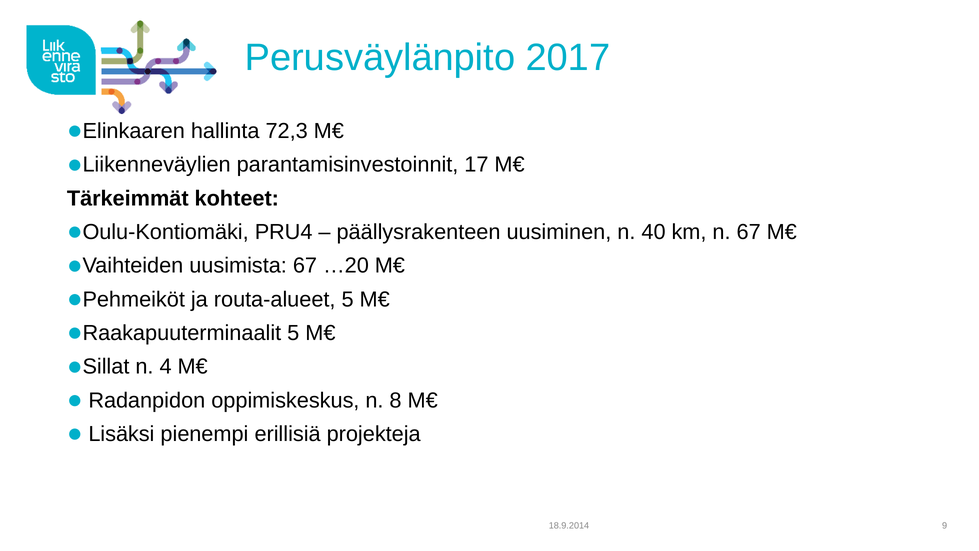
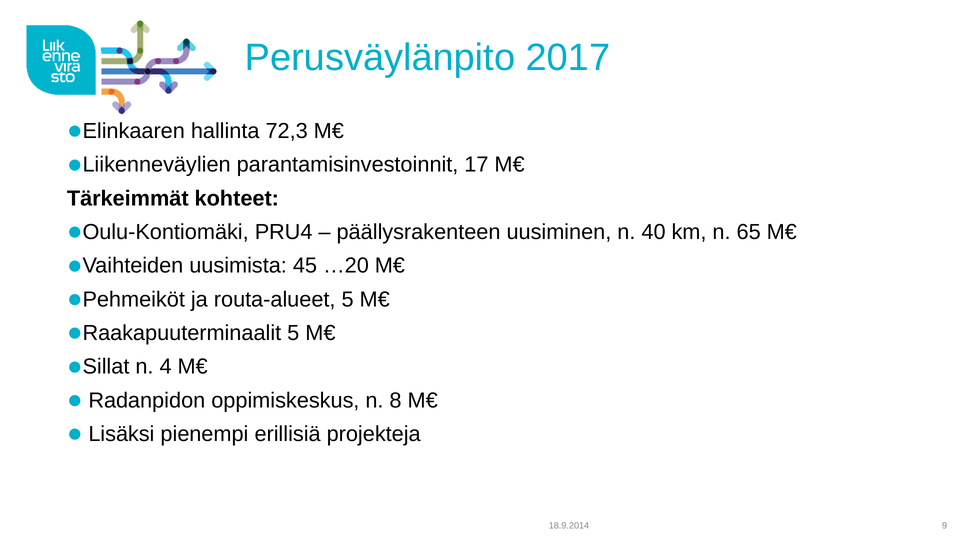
n 67: 67 -> 65
uusimista 67: 67 -> 45
